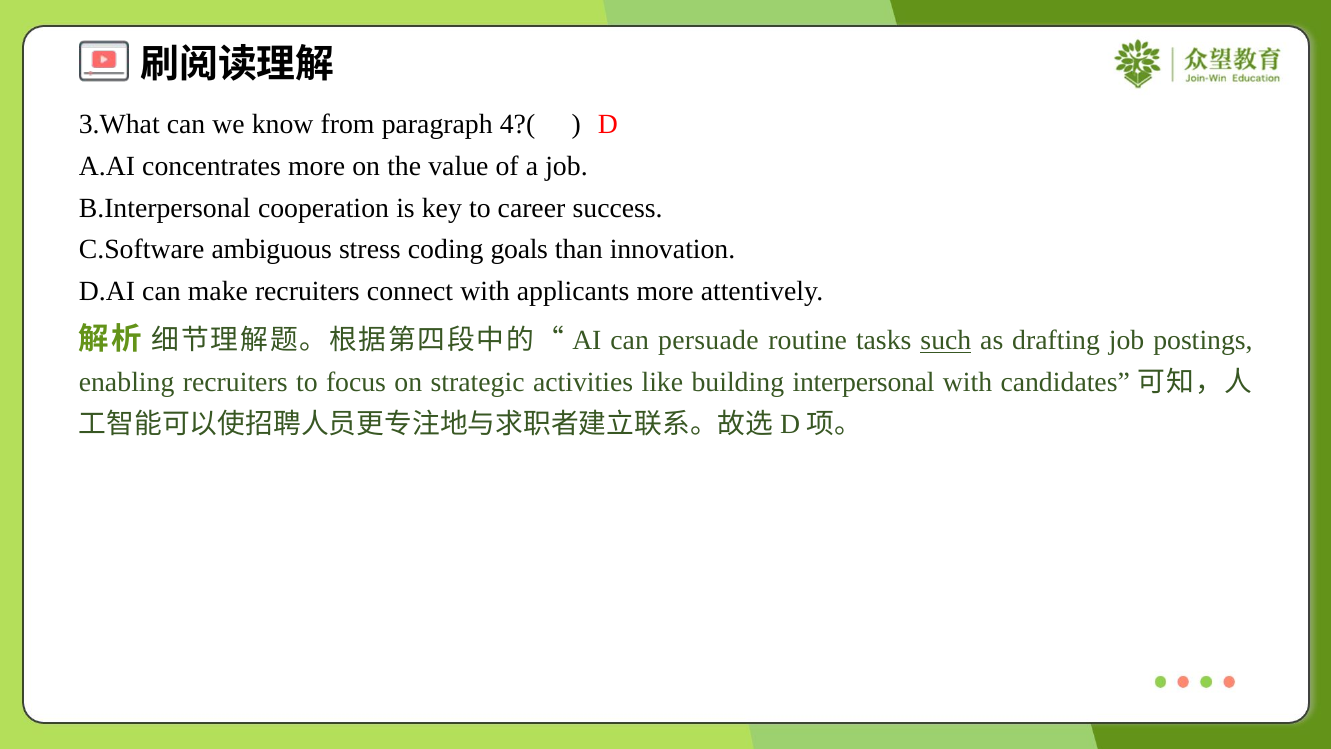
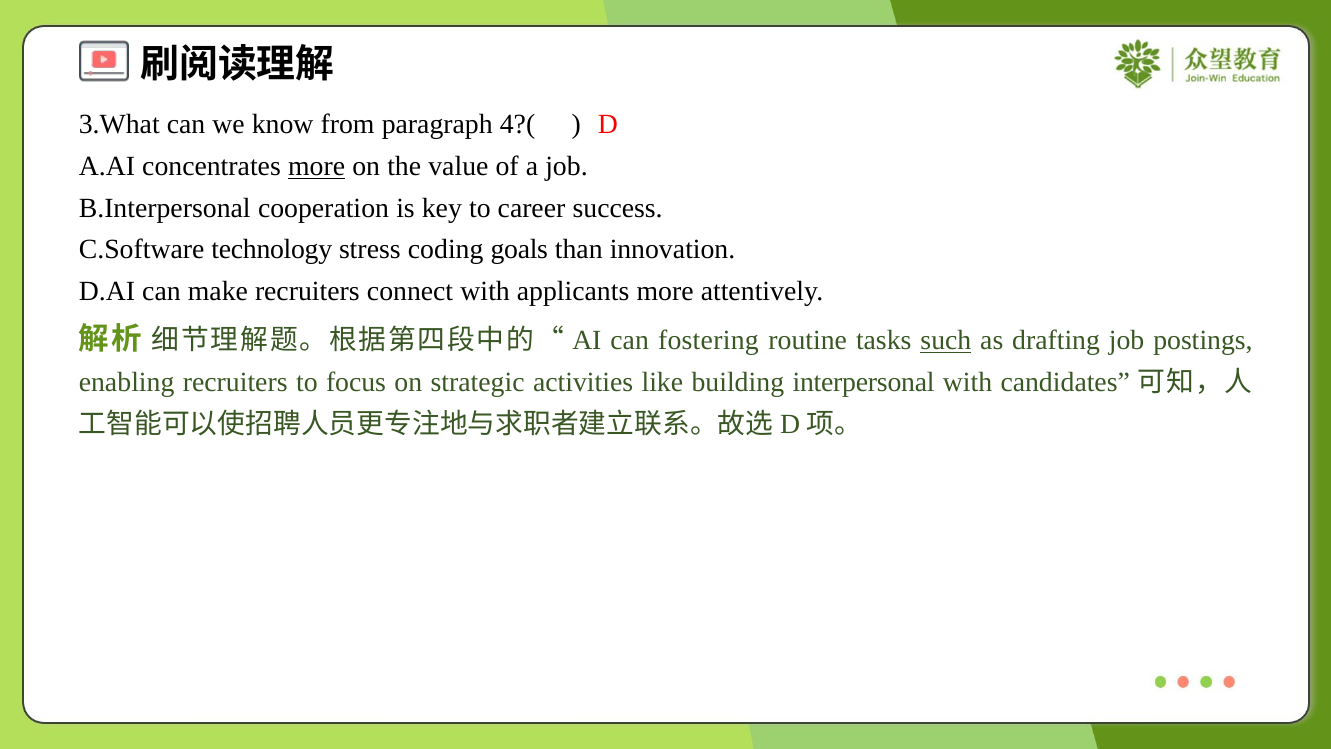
more at (317, 166) underline: none -> present
ambiguous: ambiguous -> technology
persuade: persuade -> fostering
